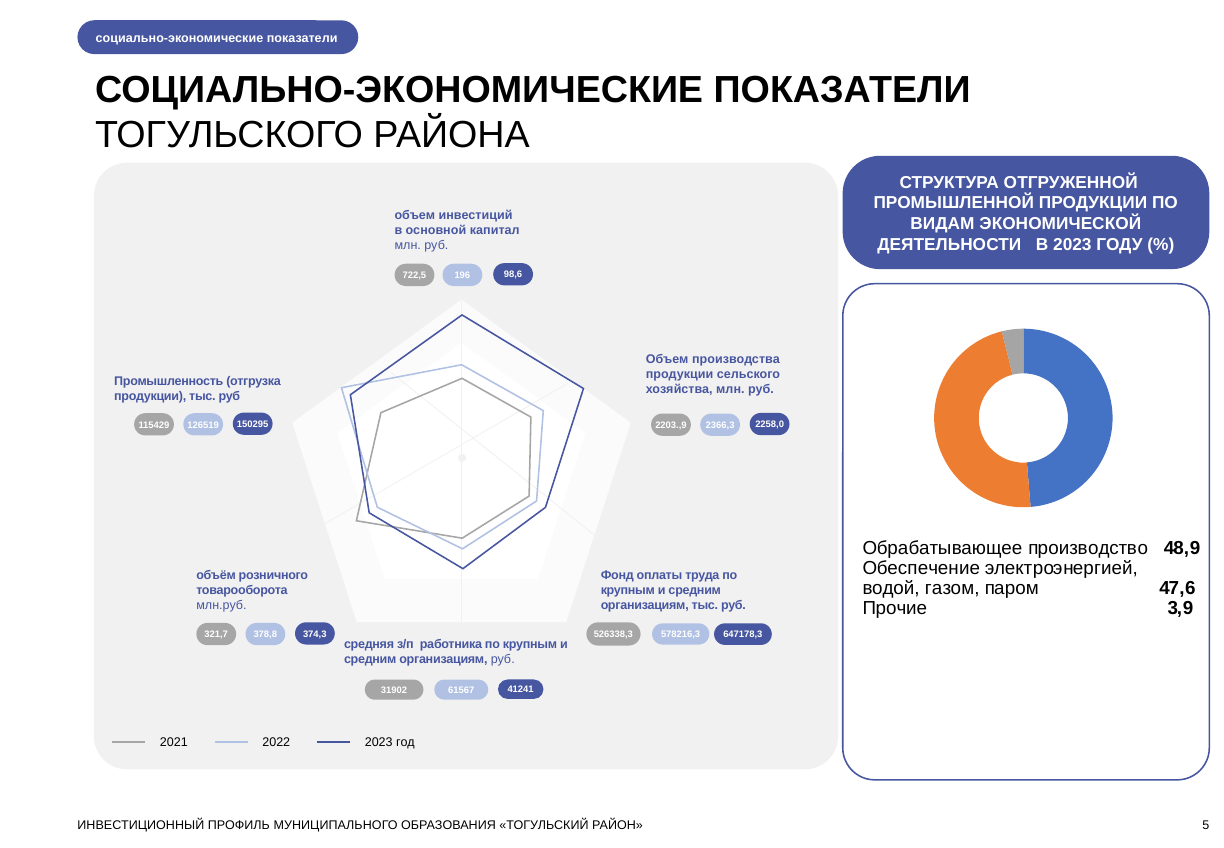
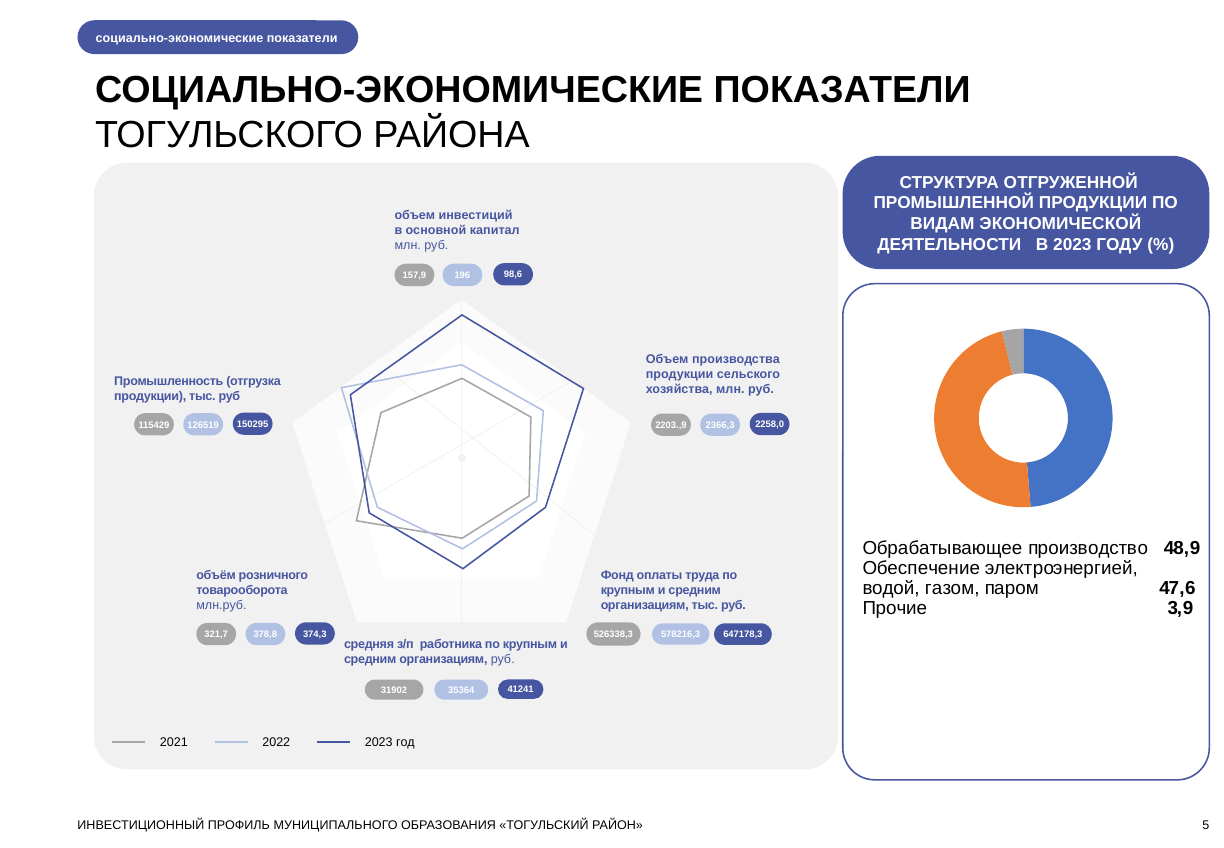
722,5: 722,5 -> 157,9
61567: 61567 -> 35364
